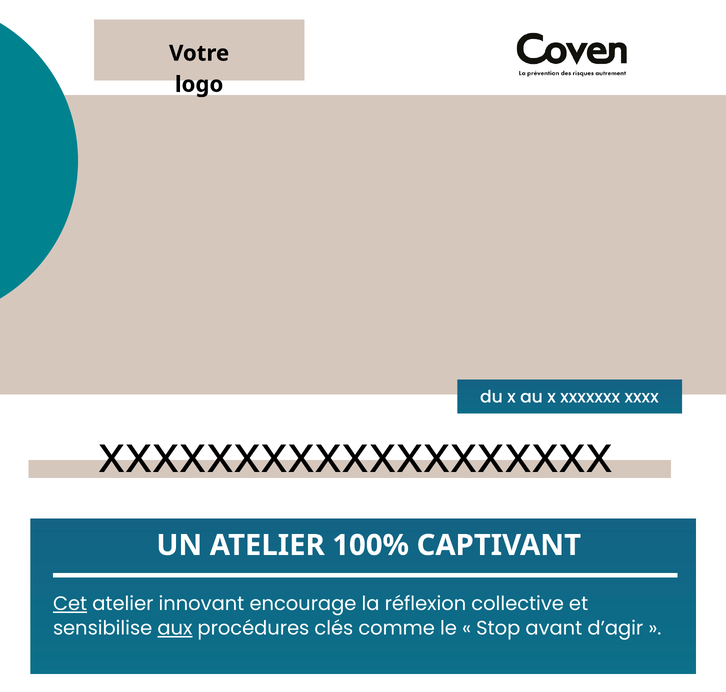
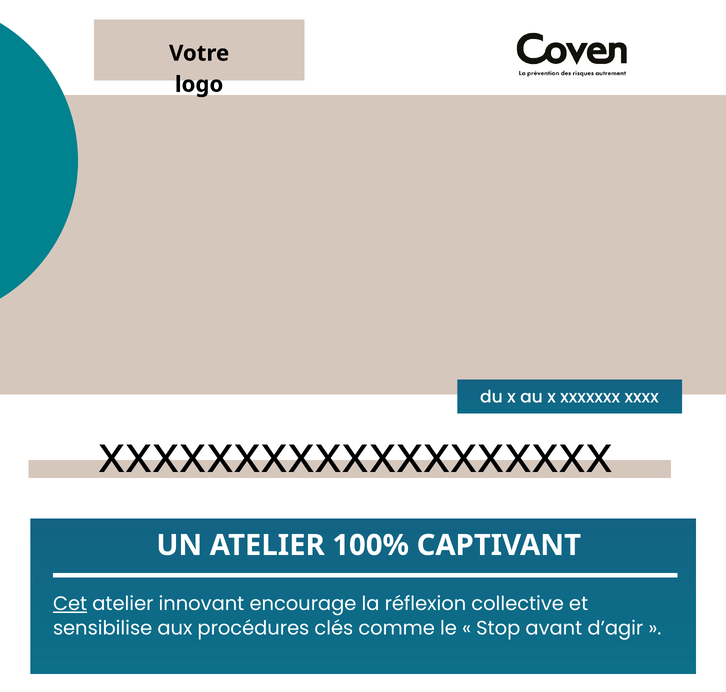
aux underline: present -> none
